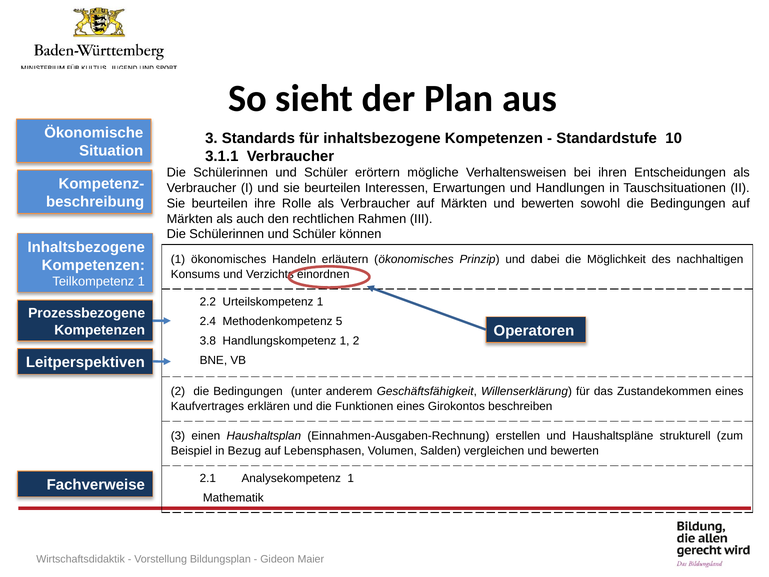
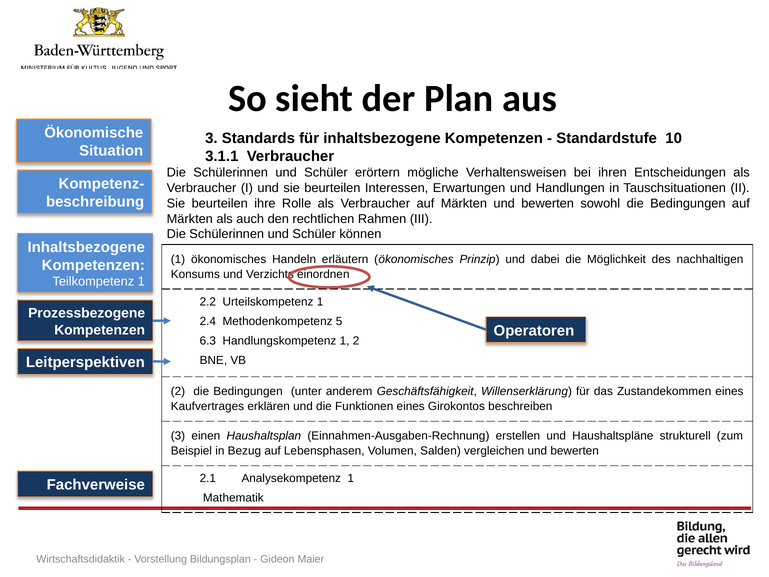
3.8: 3.8 -> 6.3
